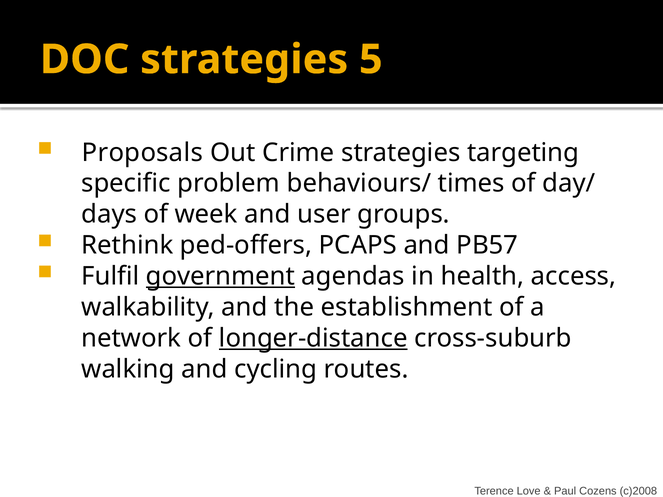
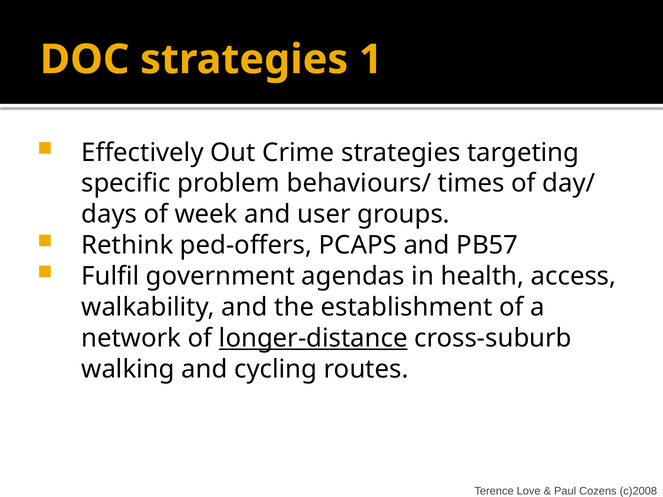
5: 5 -> 1
Proposals: Proposals -> Effectively
government underline: present -> none
